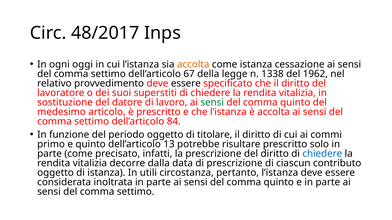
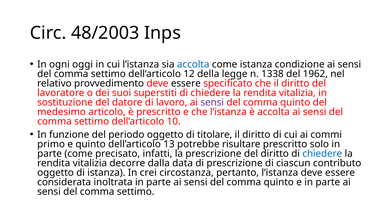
48/2017: 48/2017 -> 48/2003
accolta at (193, 65) colour: orange -> blue
cessazione: cessazione -> condizione
67: 67 -> 12
sensi at (212, 103) colour: green -> purple
84: 84 -> 10
utili: utili -> crei
